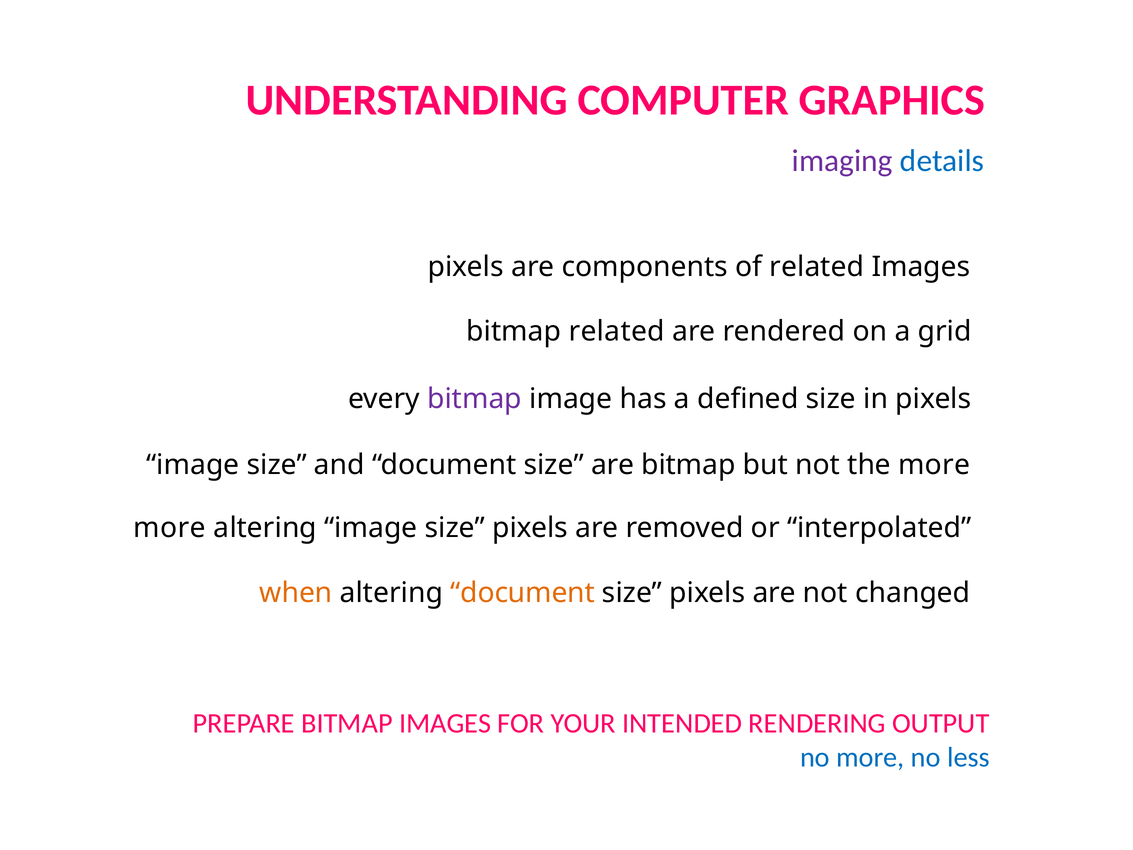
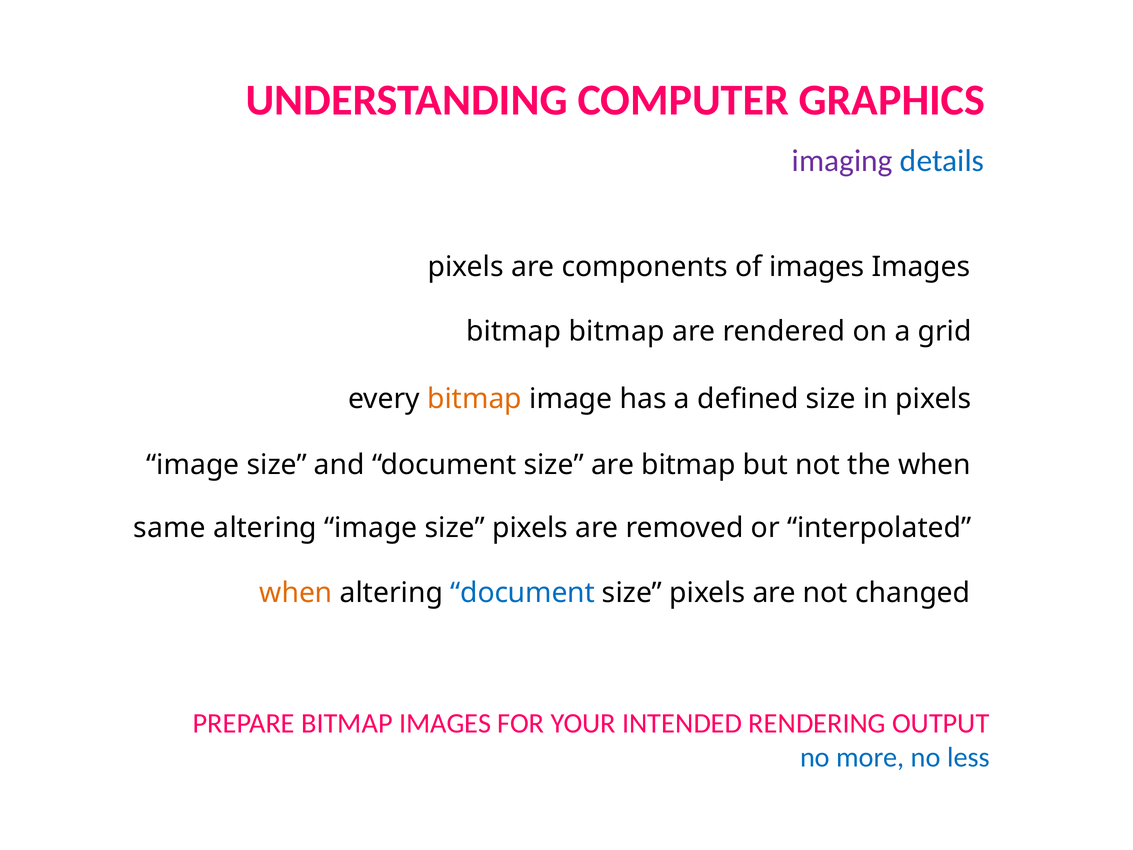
of related: related -> images
bitmap related: related -> bitmap
bitmap at (475, 399) colour: purple -> orange
the more: more -> when
more at (170, 528): more -> same
document at (523, 593) colour: orange -> blue
